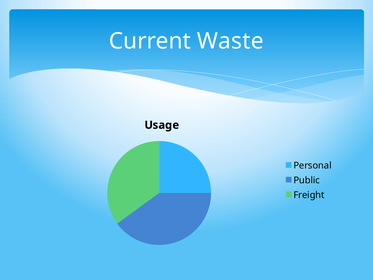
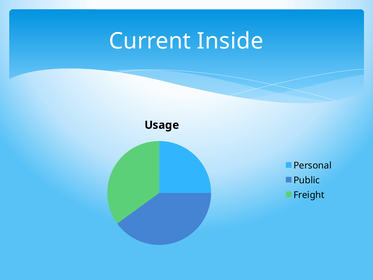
Waste: Waste -> Inside
